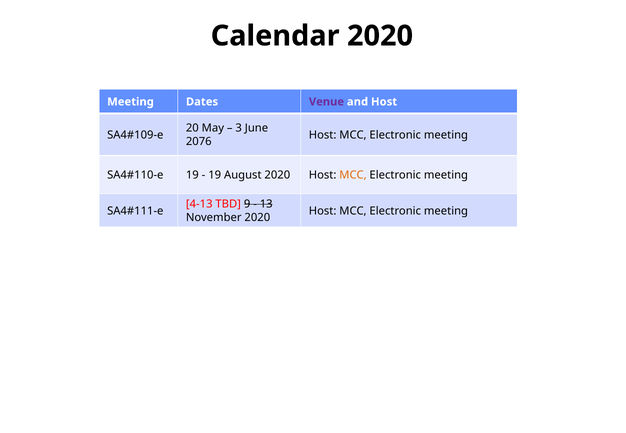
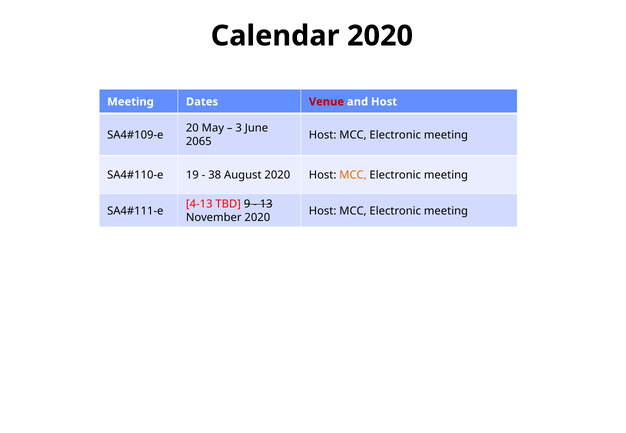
Venue colour: purple -> red
2076: 2076 -> 2065
19 at (215, 175): 19 -> 38
